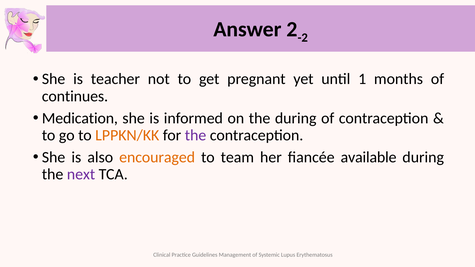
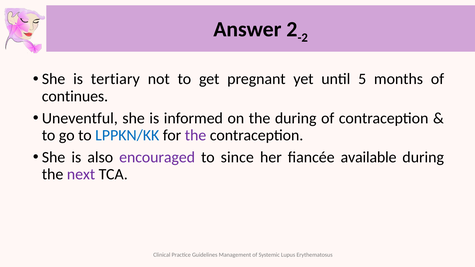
teacher: teacher -> tertiary
1: 1 -> 5
Medication: Medication -> Uneventful
LPPKN/KK colour: orange -> blue
encouraged colour: orange -> purple
team: team -> since
